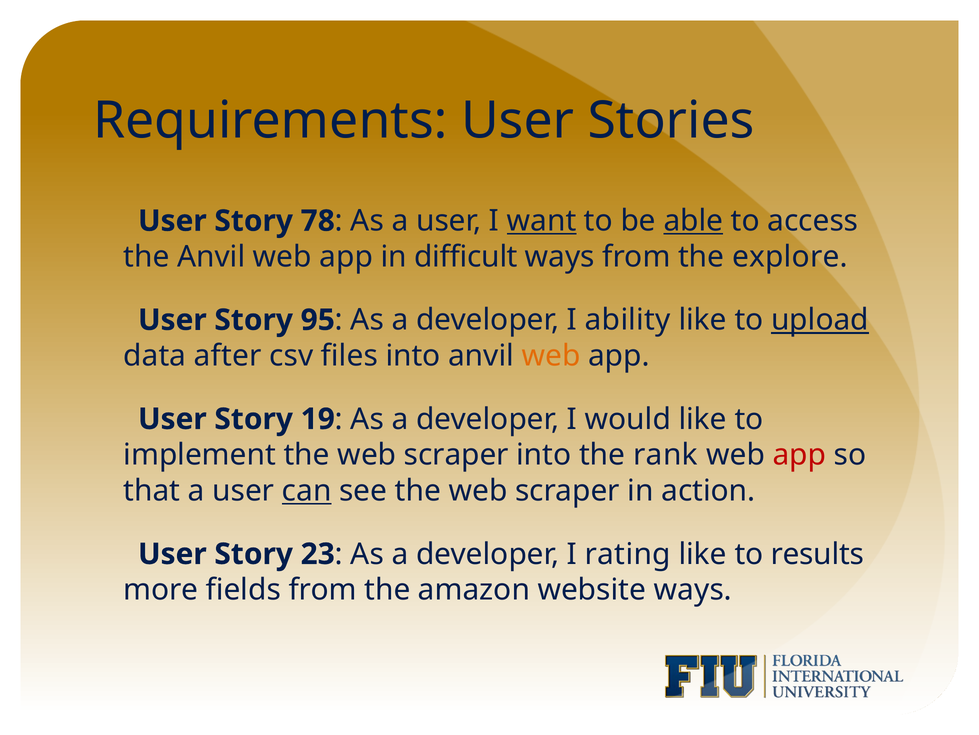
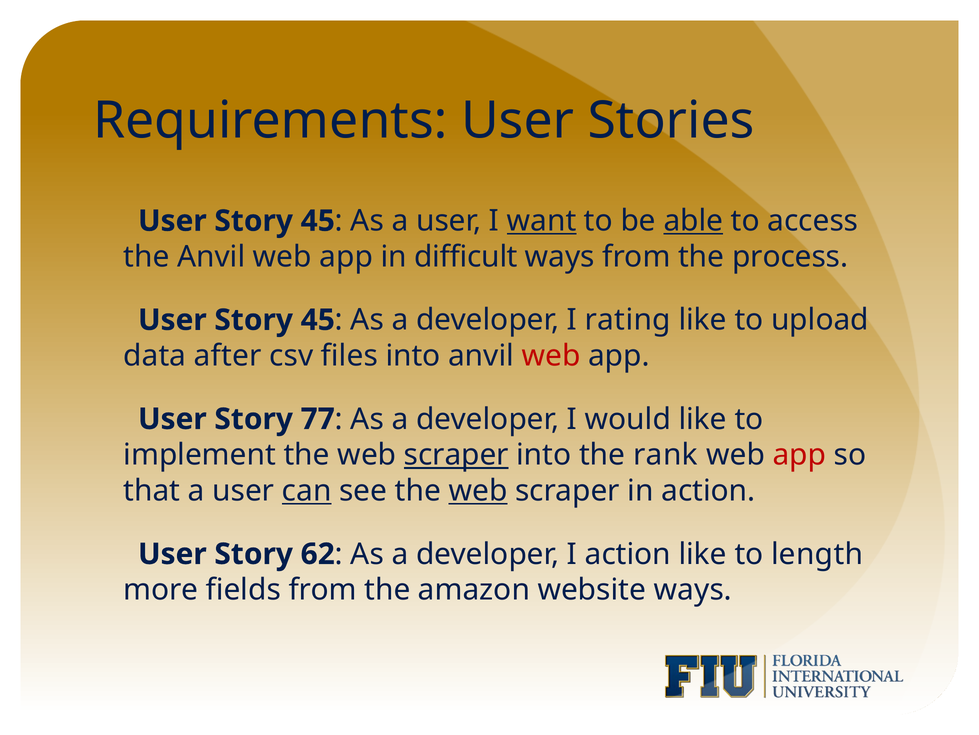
78 at (318, 221): 78 -> 45
explore: explore -> process
95 at (318, 320): 95 -> 45
ability: ability -> rating
upload underline: present -> none
web at (551, 356) colour: orange -> red
19: 19 -> 77
scraper at (456, 455) underline: none -> present
web at (478, 490) underline: none -> present
23: 23 -> 62
I rating: rating -> action
results: results -> length
